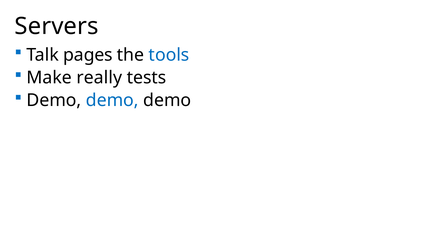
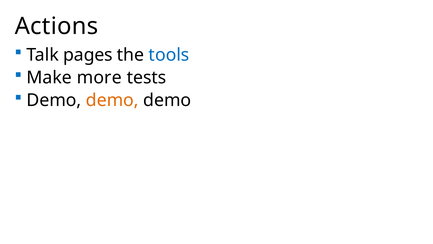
Servers: Servers -> Actions
really: really -> more
demo at (112, 100) colour: blue -> orange
